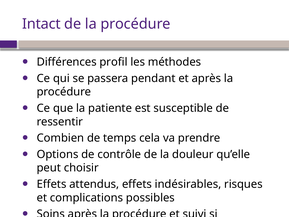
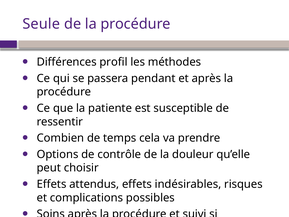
Intact: Intact -> Seule
